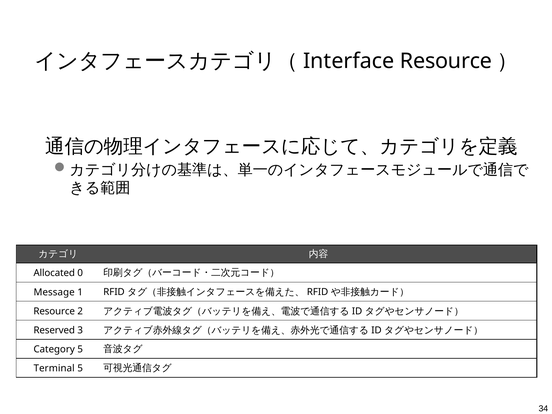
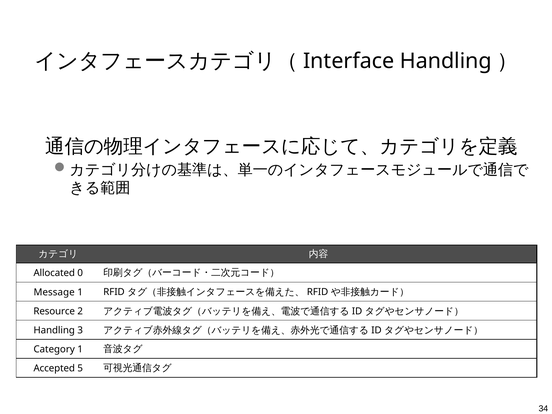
Resource at (446, 61): Resource -> Handling
Reserved at (54, 330): Reserved -> Handling
Category 5: 5 -> 1
Terminal: Terminal -> Accepted
